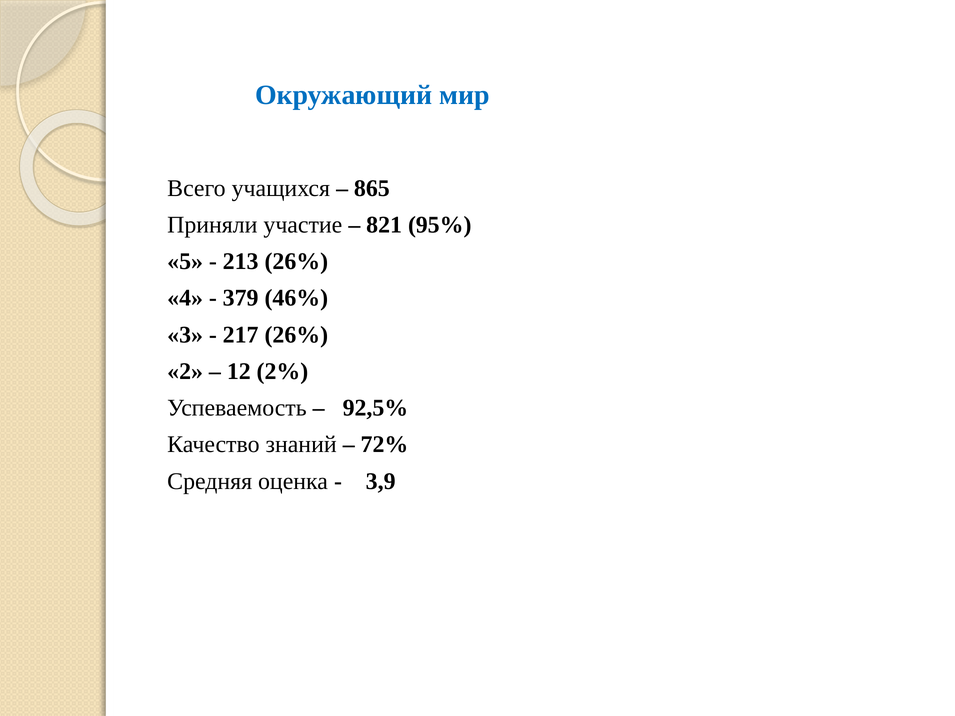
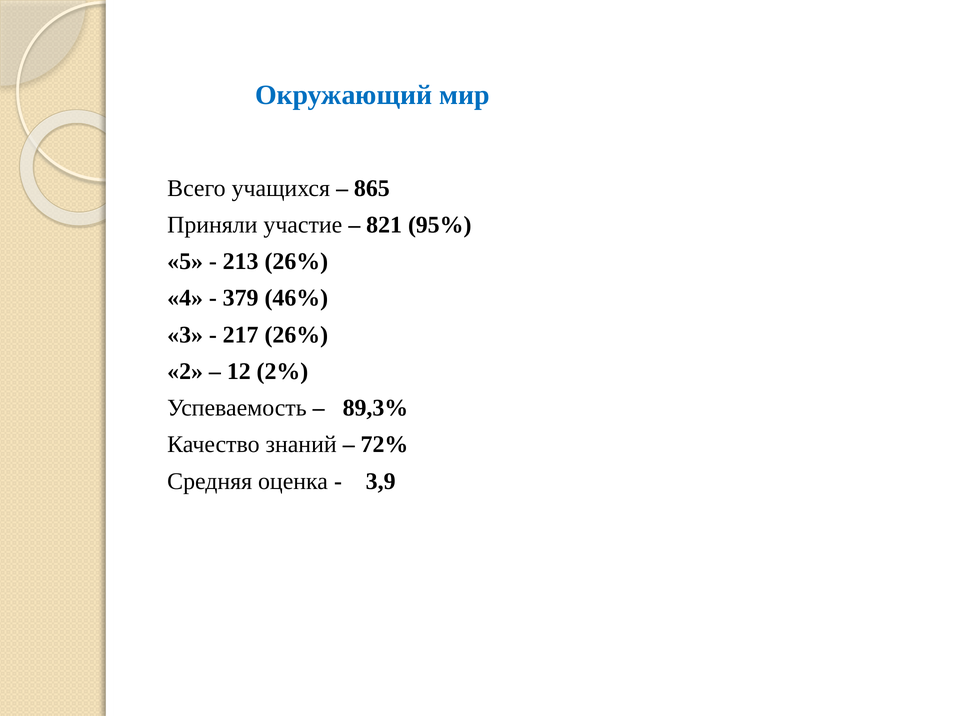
92,5%: 92,5% -> 89,3%
